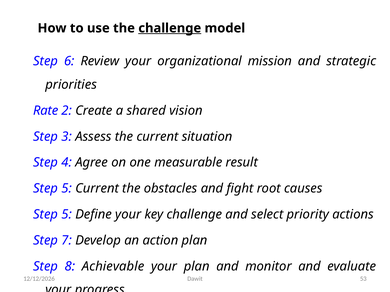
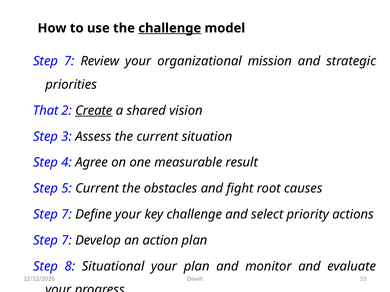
6 at (69, 61): 6 -> 7
Rate: Rate -> That
Create underline: none -> present
5 at (67, 215): 5 -> 7
Achievable: Achievable -> Situational
